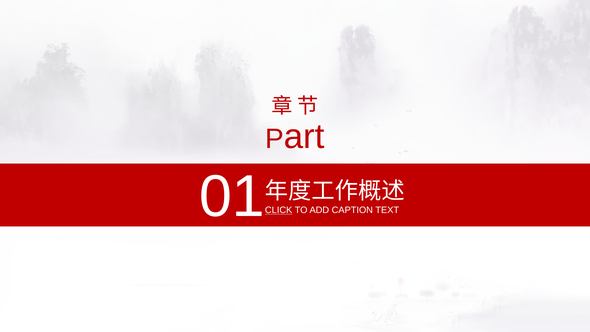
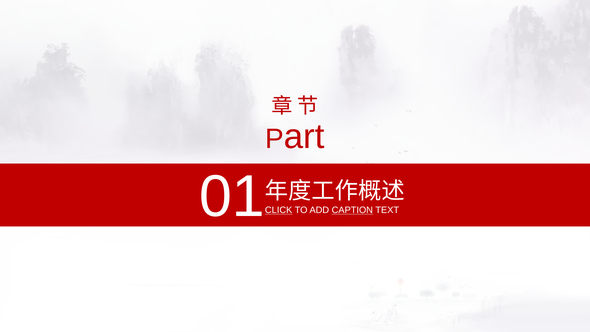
CAPTION underline: none -> present
